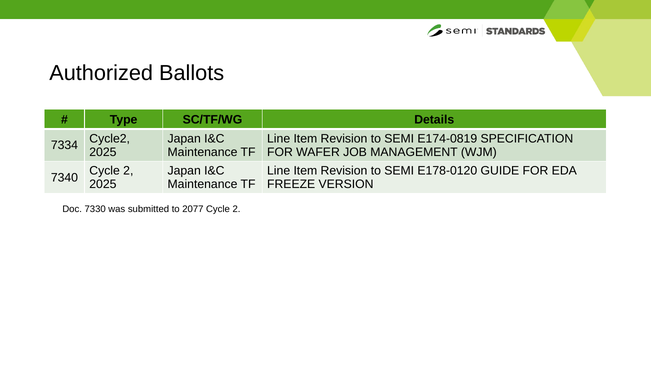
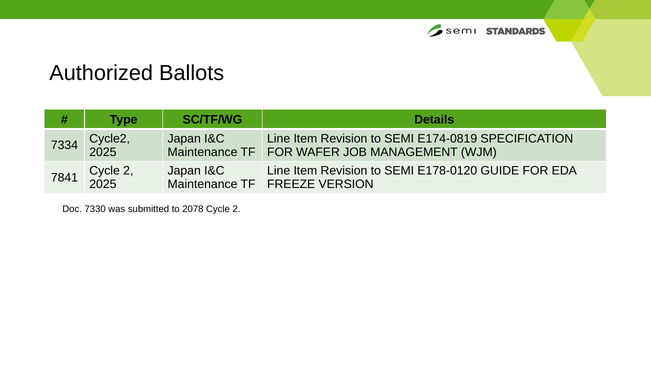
7340: 7340 -> 7841
2077: 2077 -> 2078
